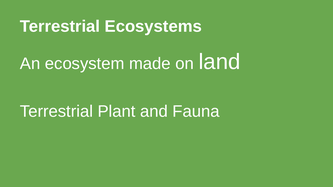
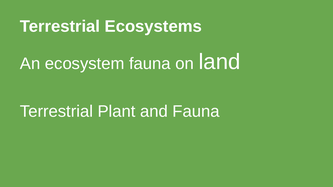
ecosystem made: made -> fauna
